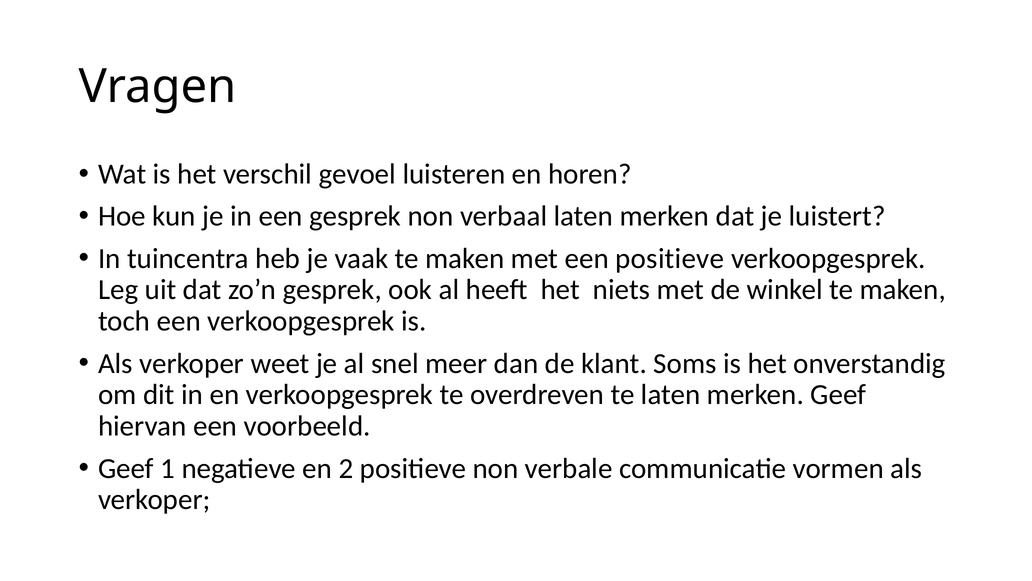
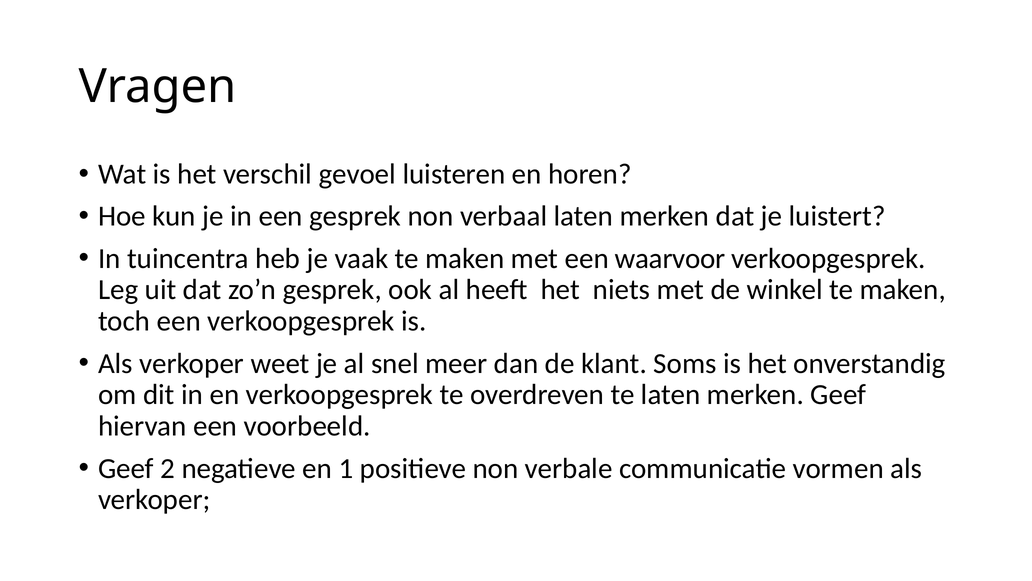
een positieve: positieve -> waarvoor
1: 1 -> 2
2: 2 -> 1
